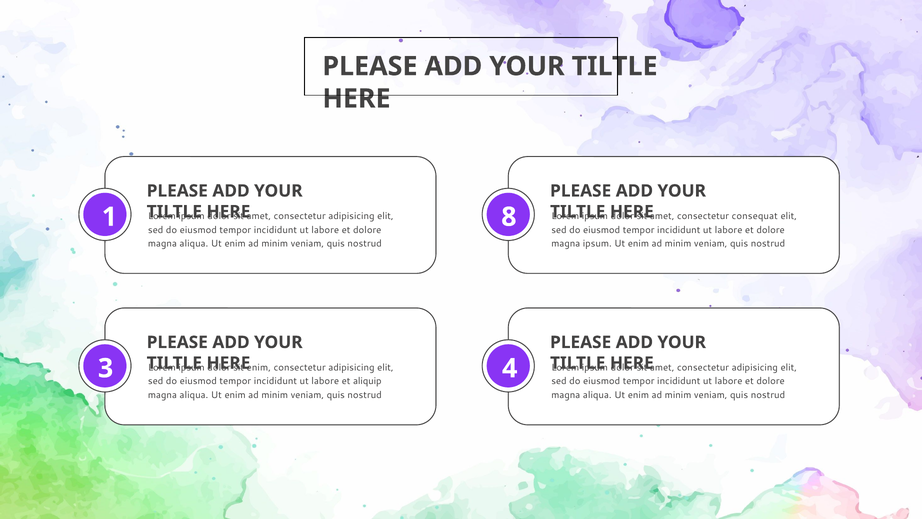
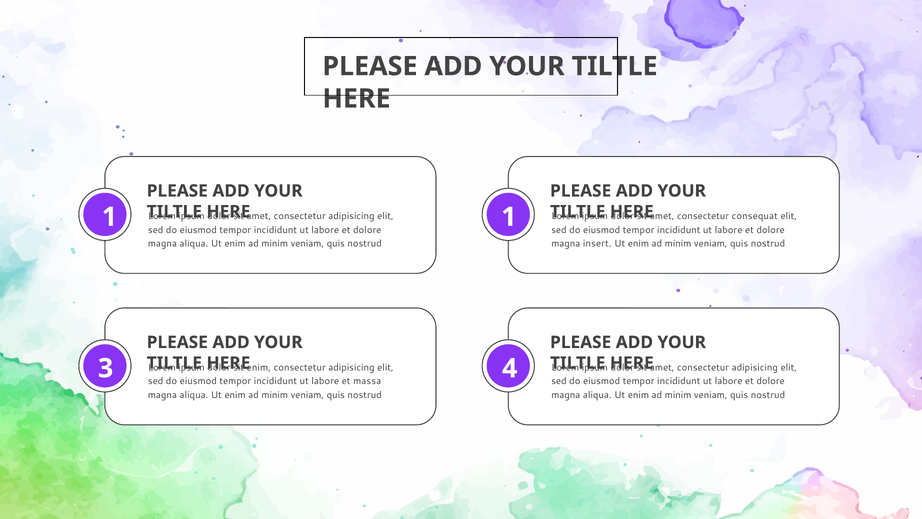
8 at (509, 217): 8 -> 1
magna ipsum: ipsum -> insert
aliquip: aliquip -> massa
